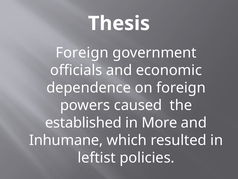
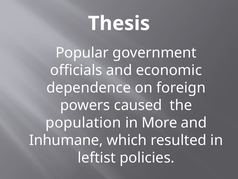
Foreign at (82, 53): Foreign -> Popular
established: established -> population
